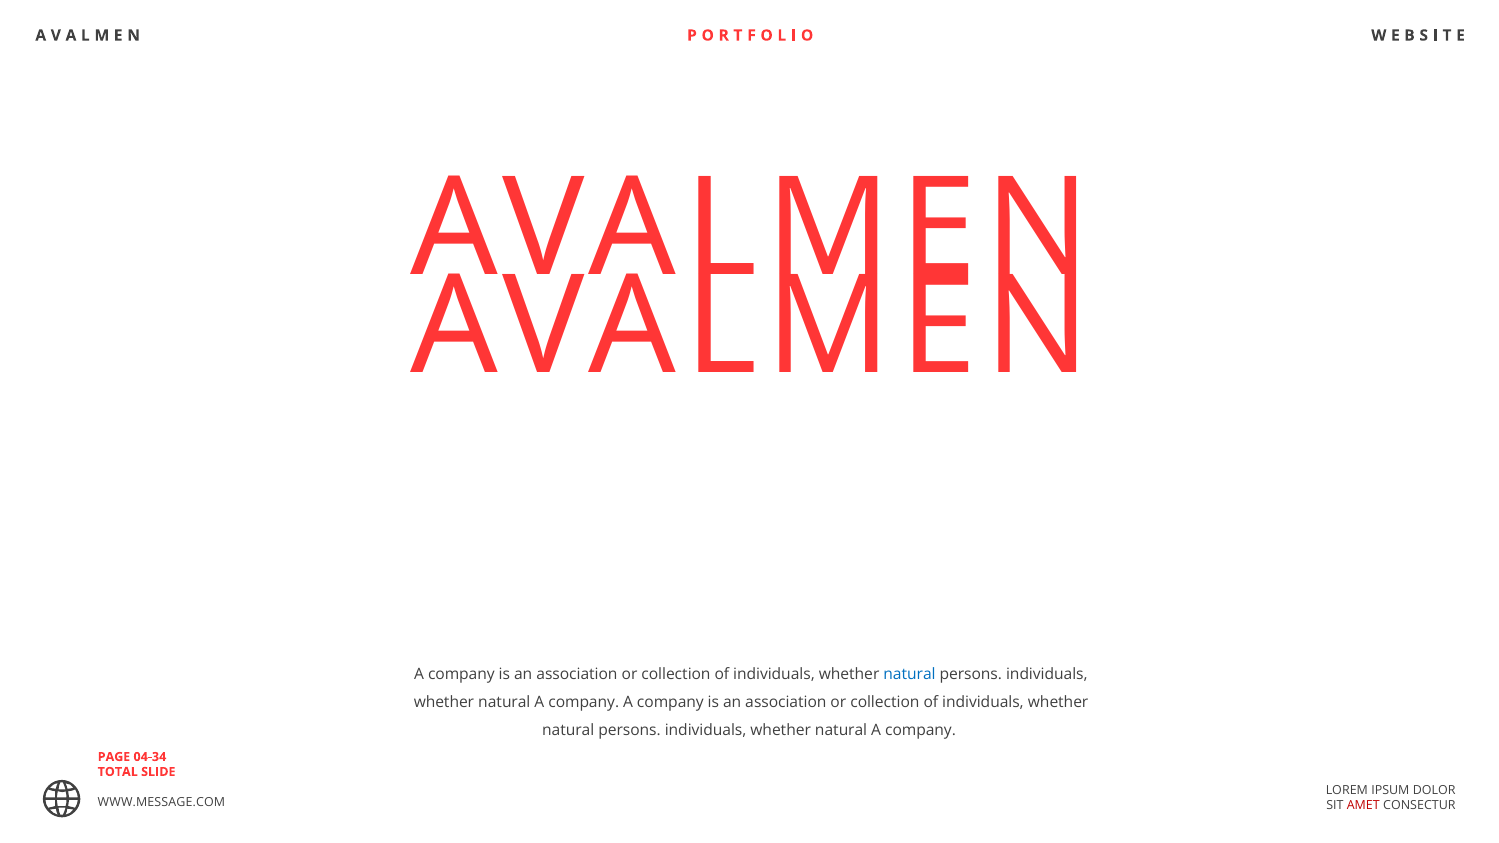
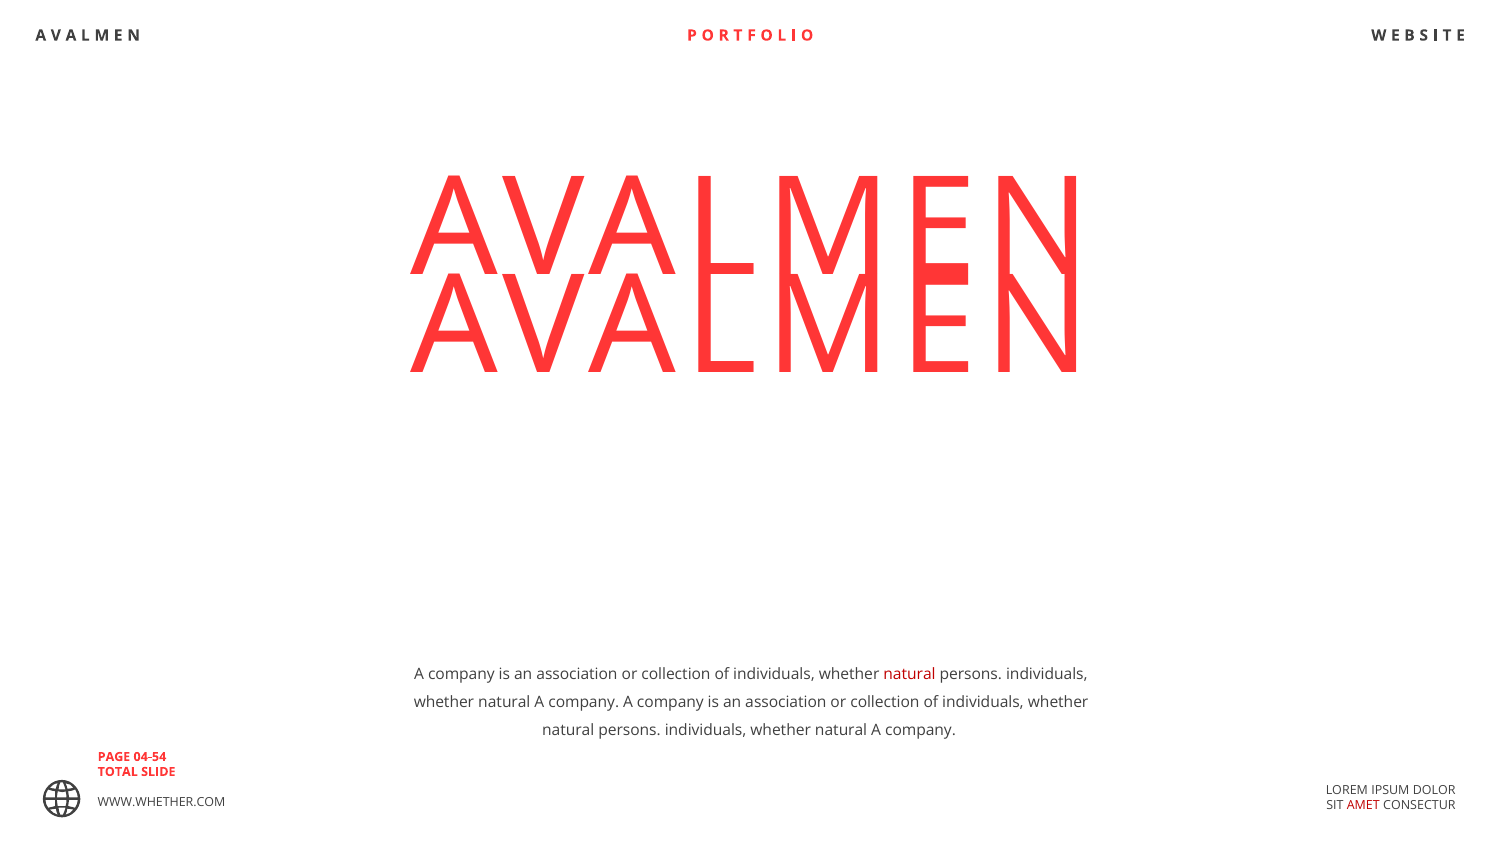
natural at (909, 674) colour: blue -> red
04-34: 04-34 -> 04-54
WWW.MESSAGE.COM: WWW.MESSAGE.COM -> WWW.WHETHER.COM
